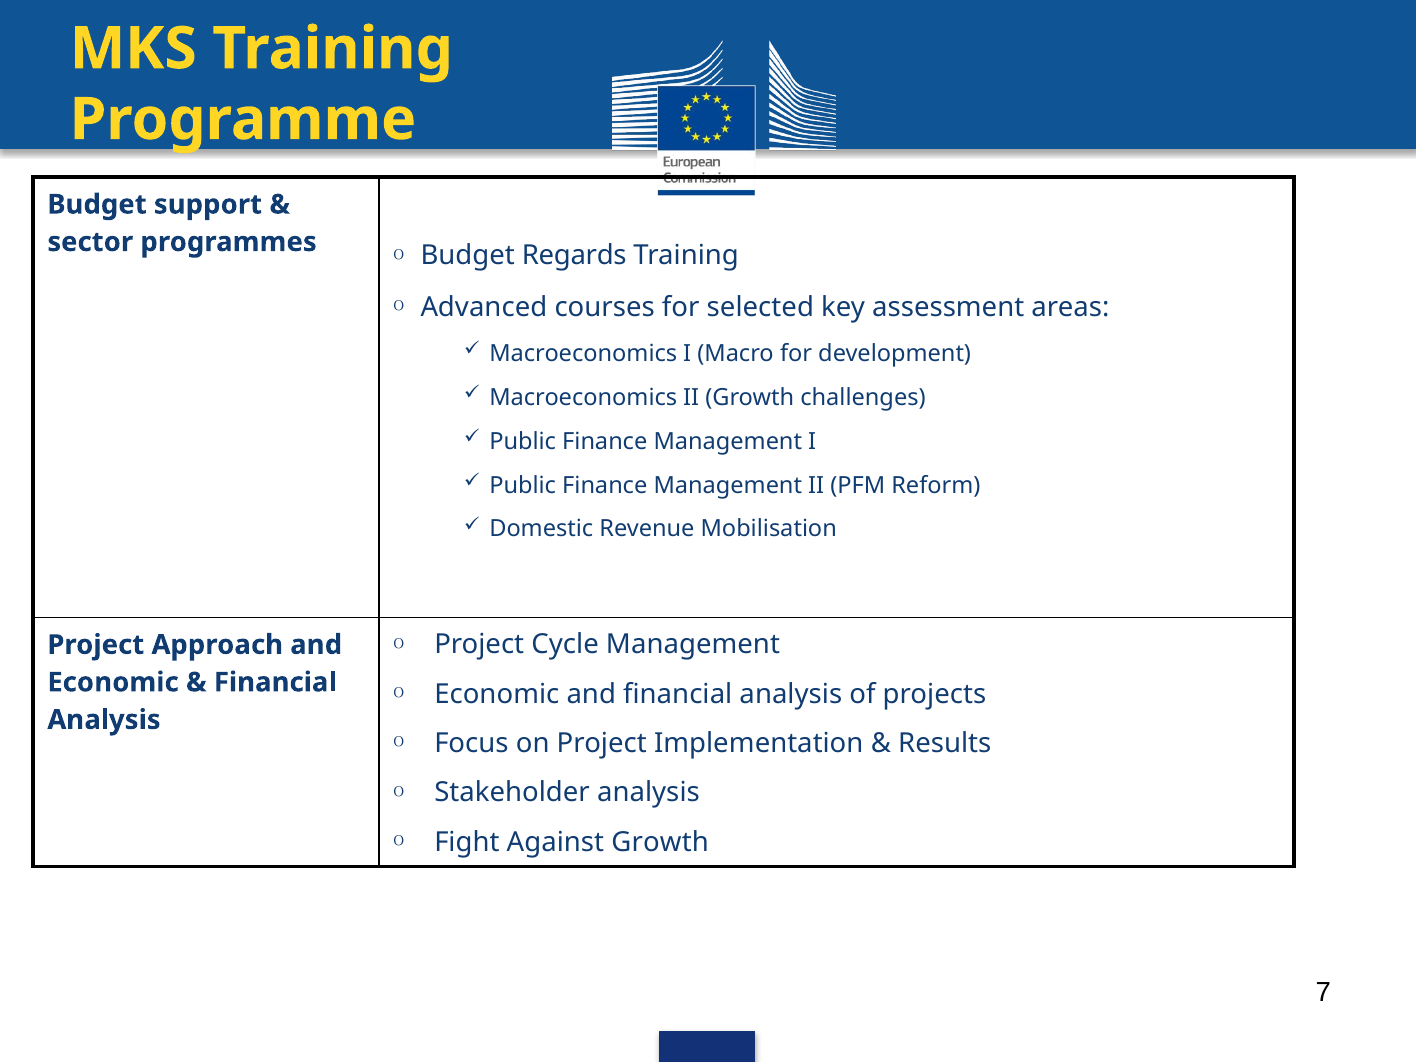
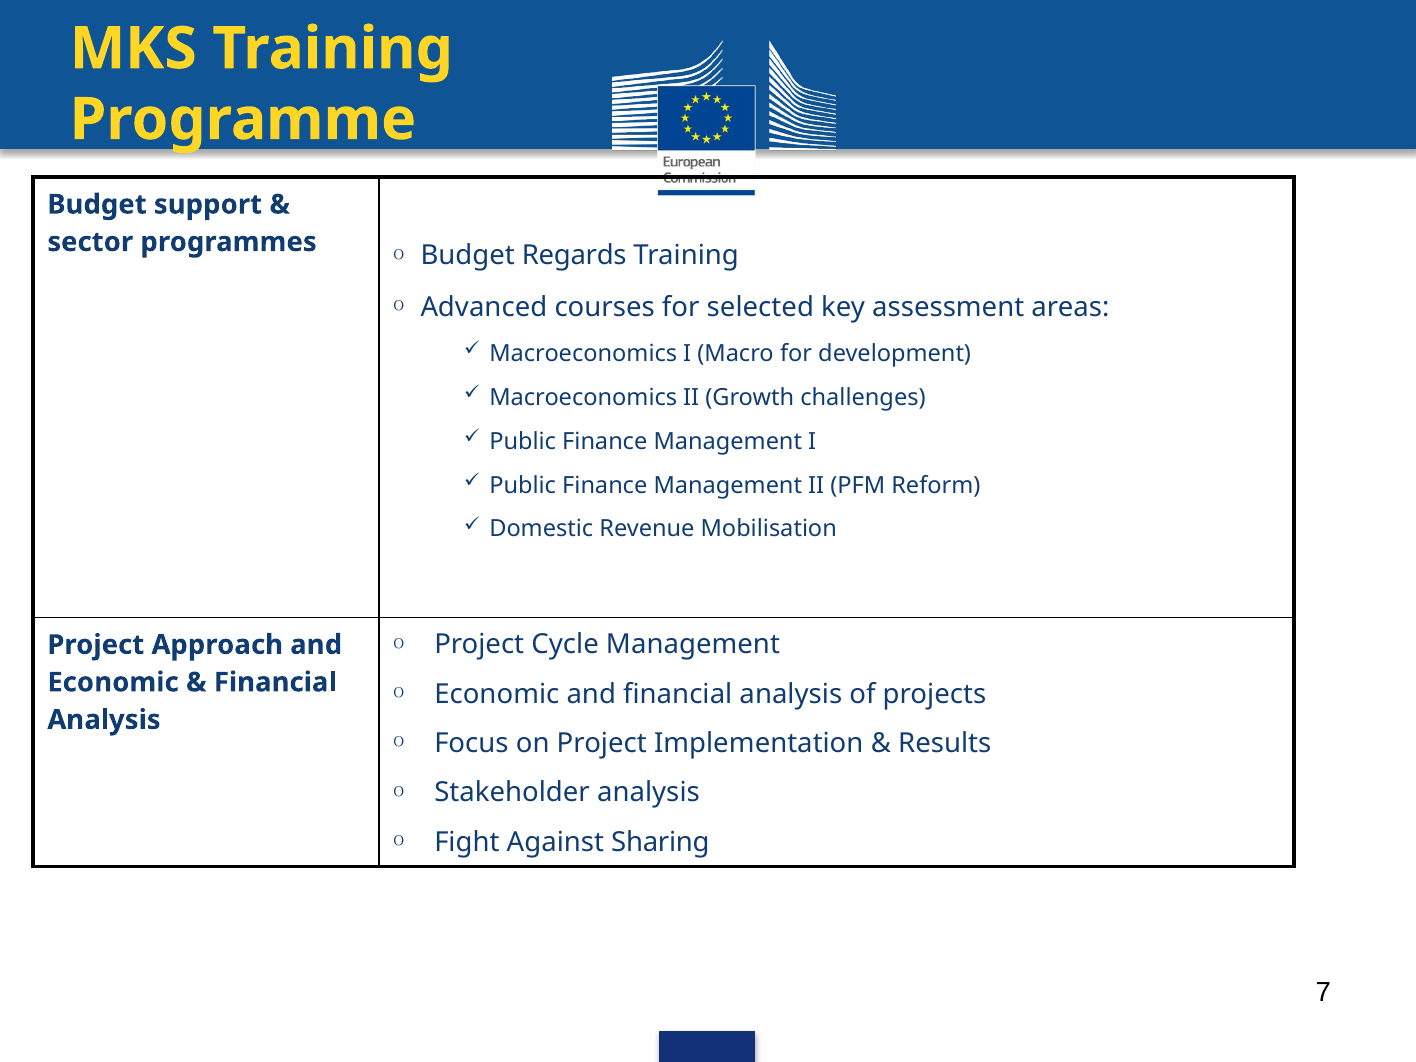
Against Growth: Growth -> Sharing
